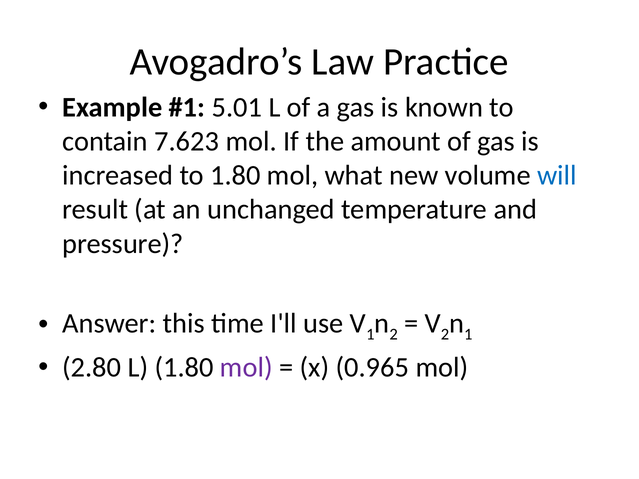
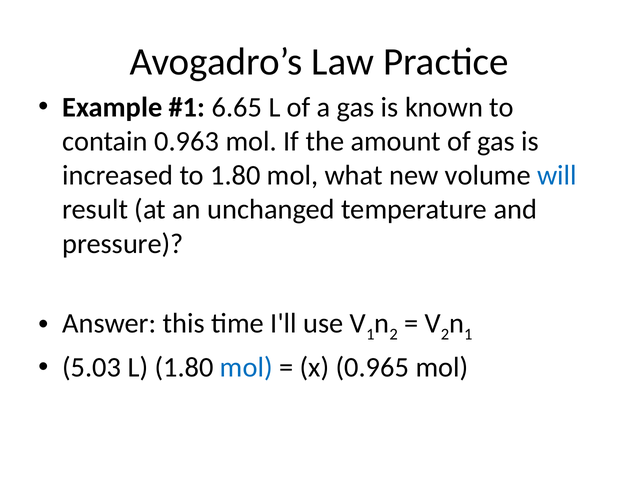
5.01: 5.01 -> 6.65
7.623: 7.623 -> 0.963
2.80: 2.80 -> 5.03
mol at (246, 368) colour: purple -> blue
